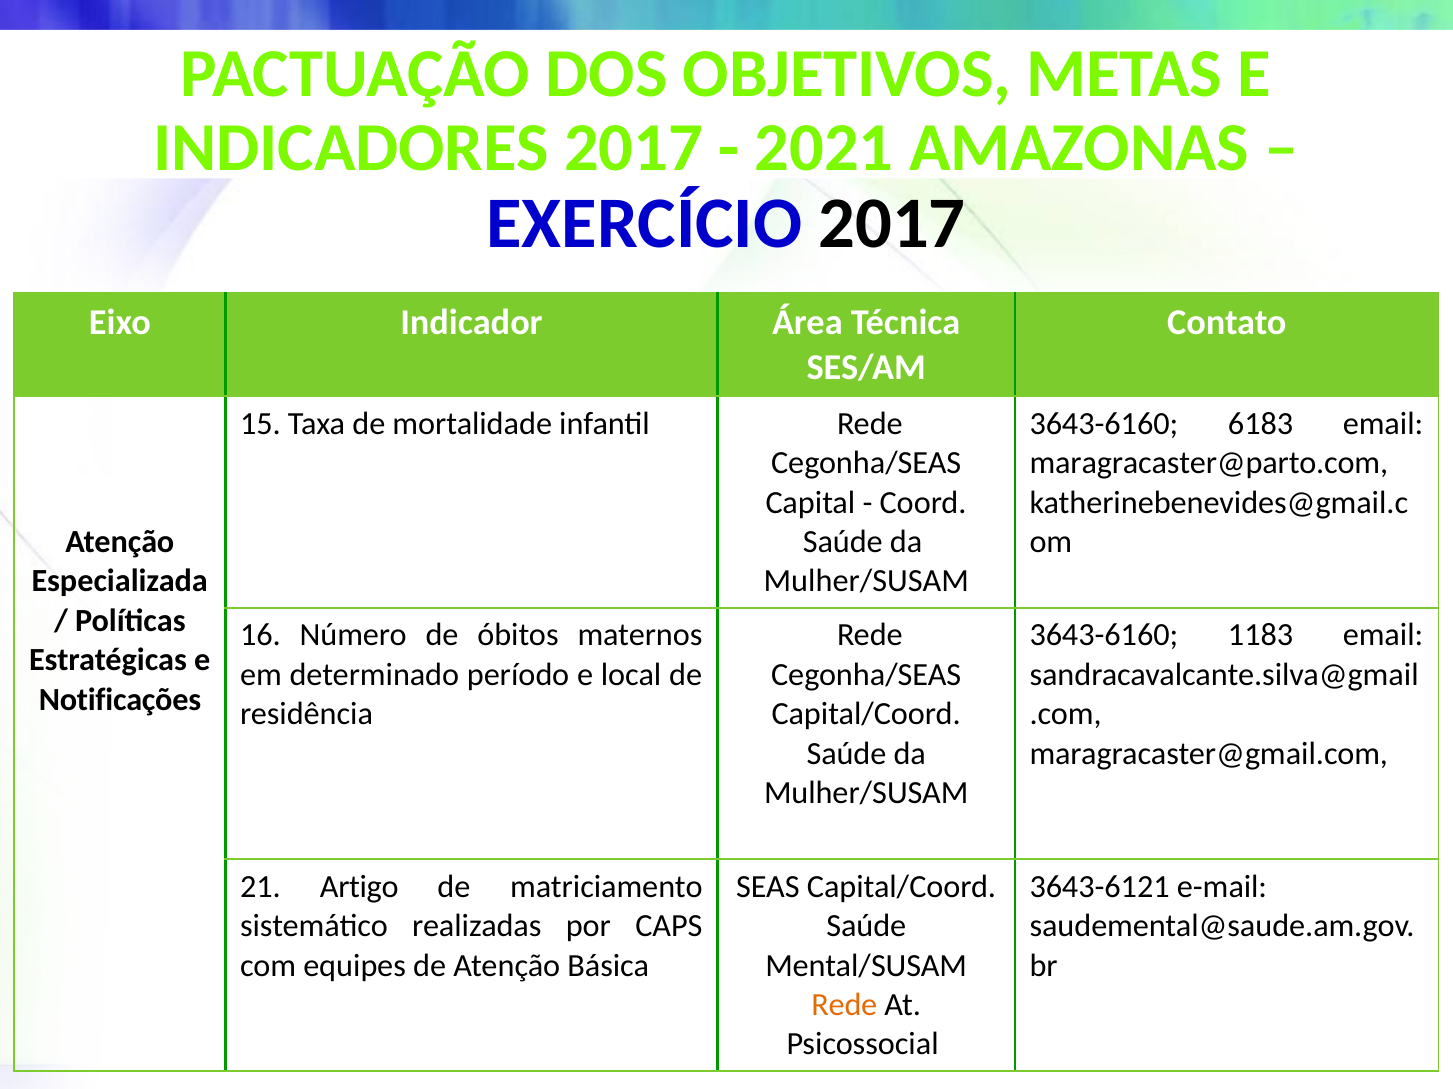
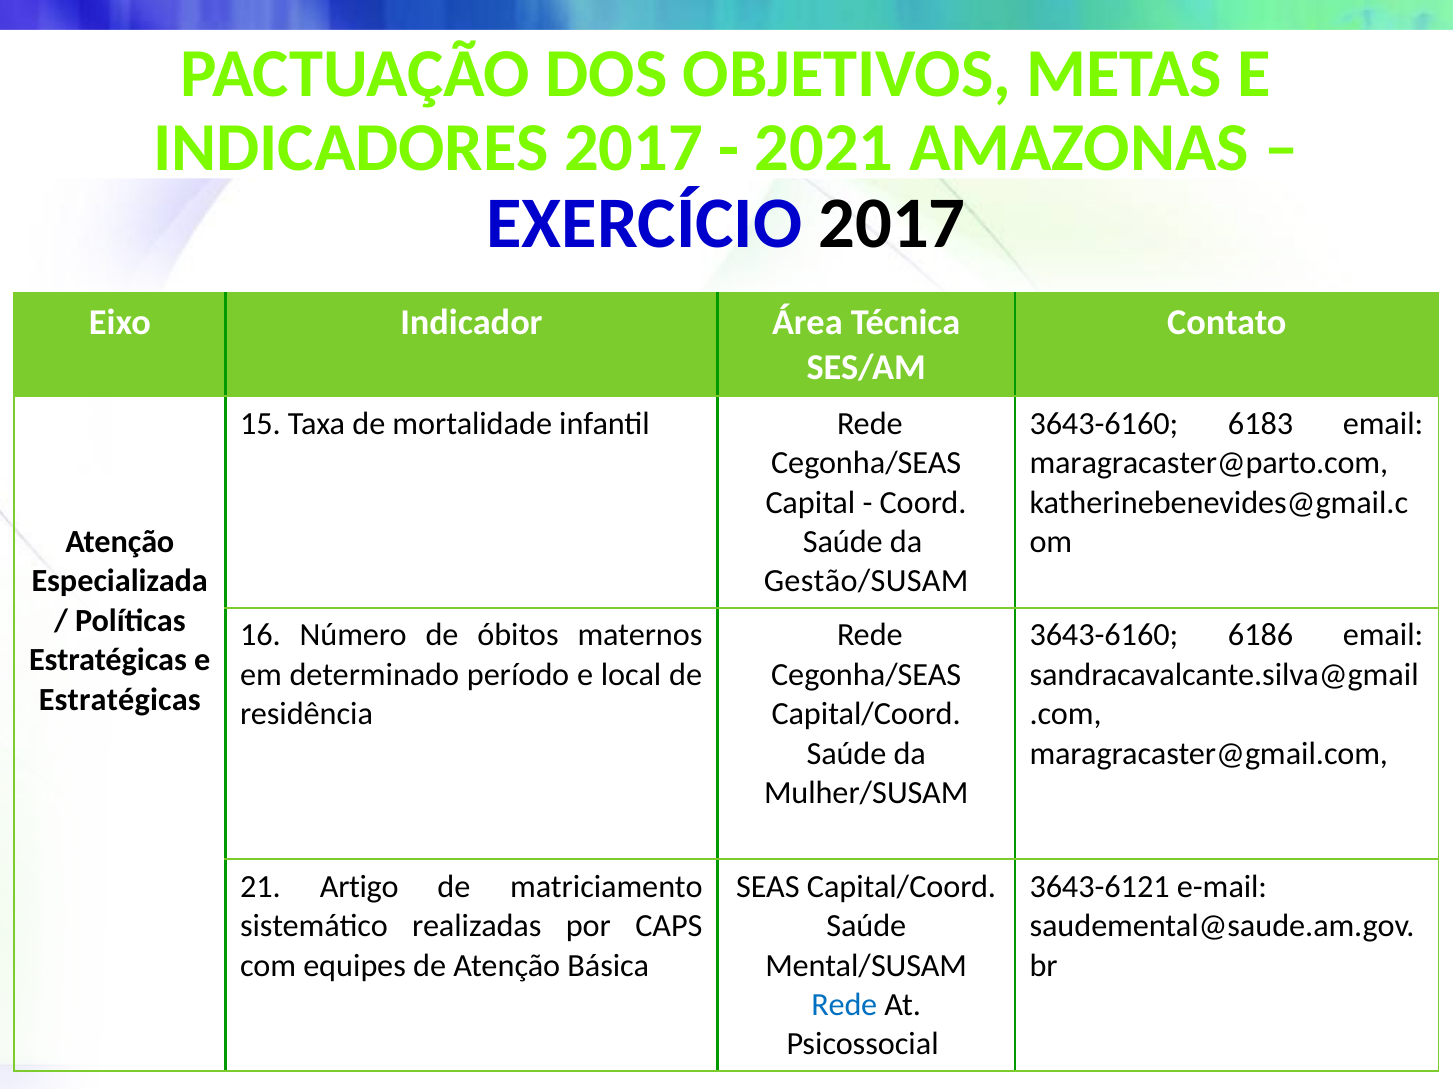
Mulher/SUSAM at (866, 582): Mulher/SUSAM -> Gestão/SUSAM
1183: 1183 -> 6186
Notificações at (120, 700): Notificações -> Estratégicas
Rede at (844, 1006) colour: orange -> blue
